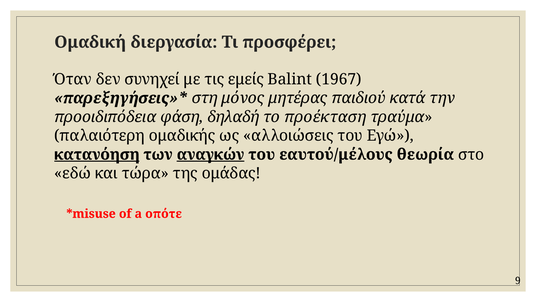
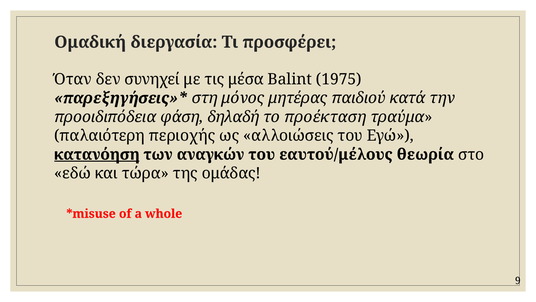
εμείς: εμείς -> μέσα
1967: 1967 -> 1975
ομαδικής: ομαδικής -> περιοχής
αναγκών underline: present -> none
οπότε: οπότε -> whole
